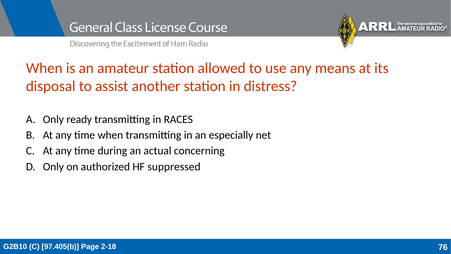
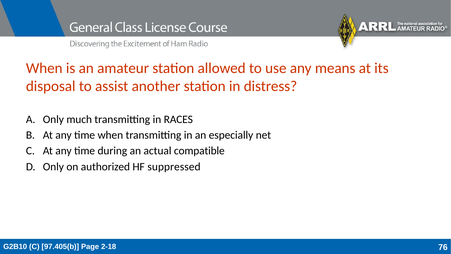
ready: ready -> much
concerning: concerning -> compatible
